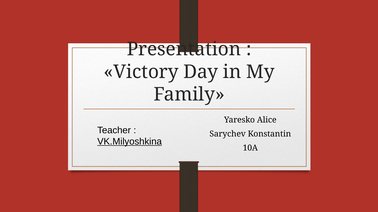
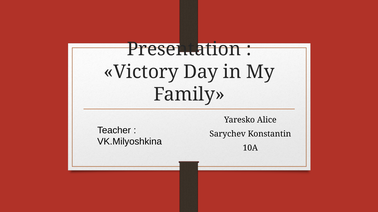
VK.Milyoshkina underline: present -> none
